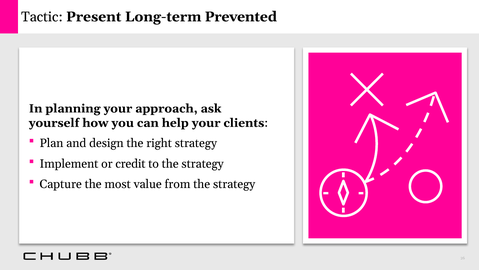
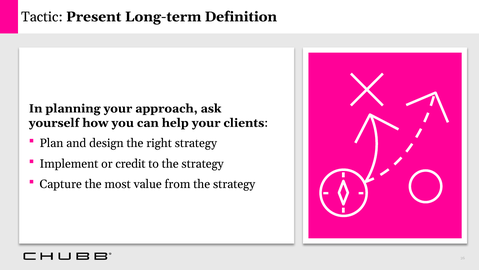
Prevented: Prevented -> Definition
